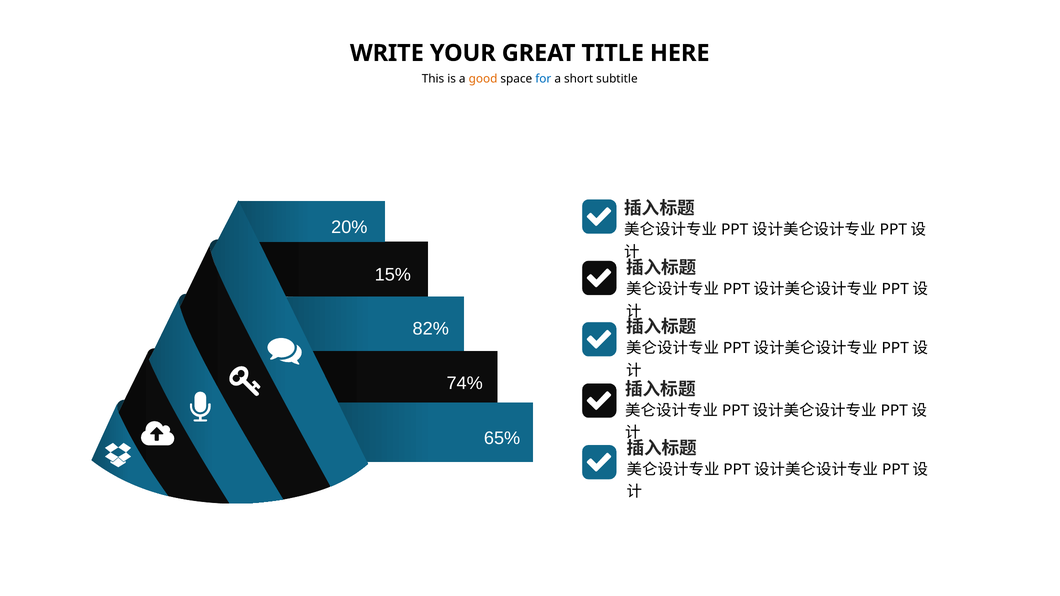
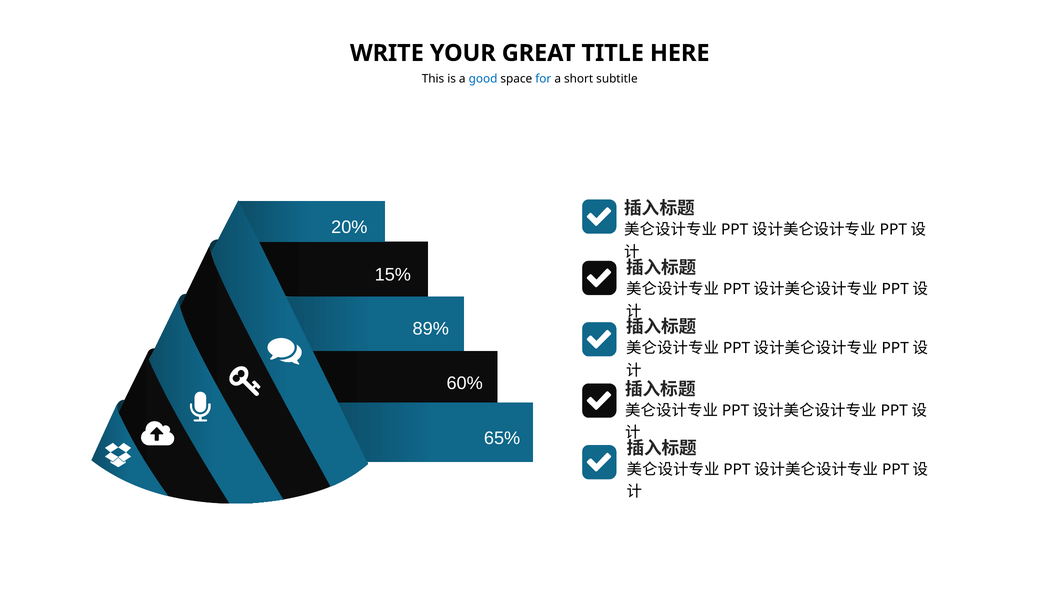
good colour: orange -> blue
82%: 82% -> 89%
74%: 74% -> 60%
